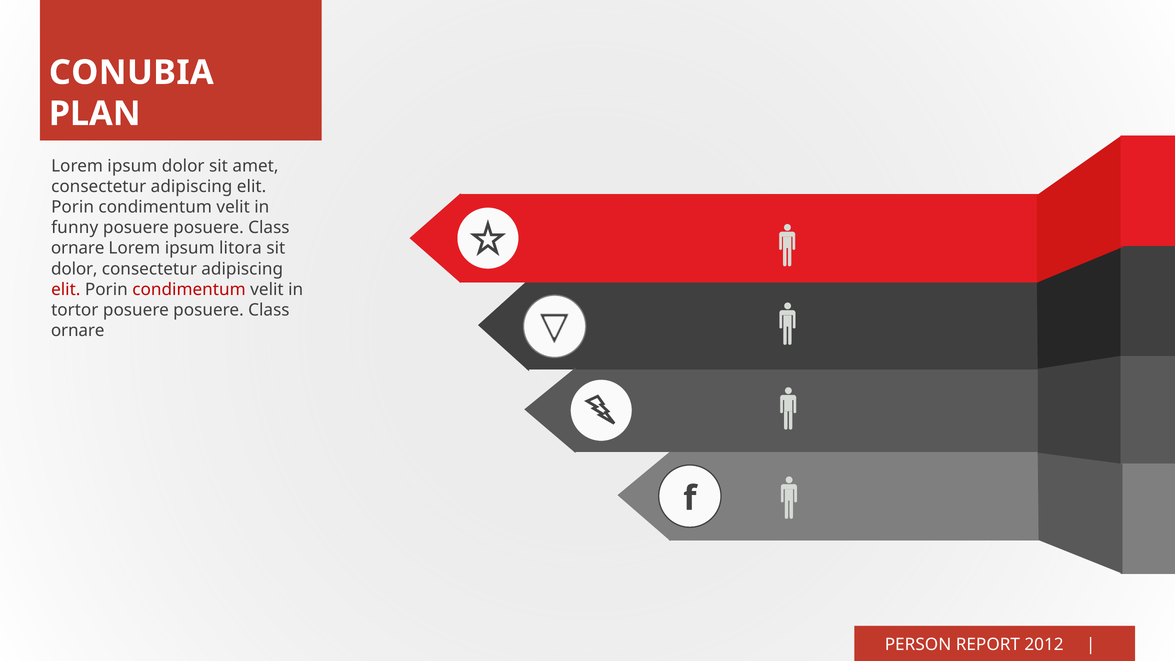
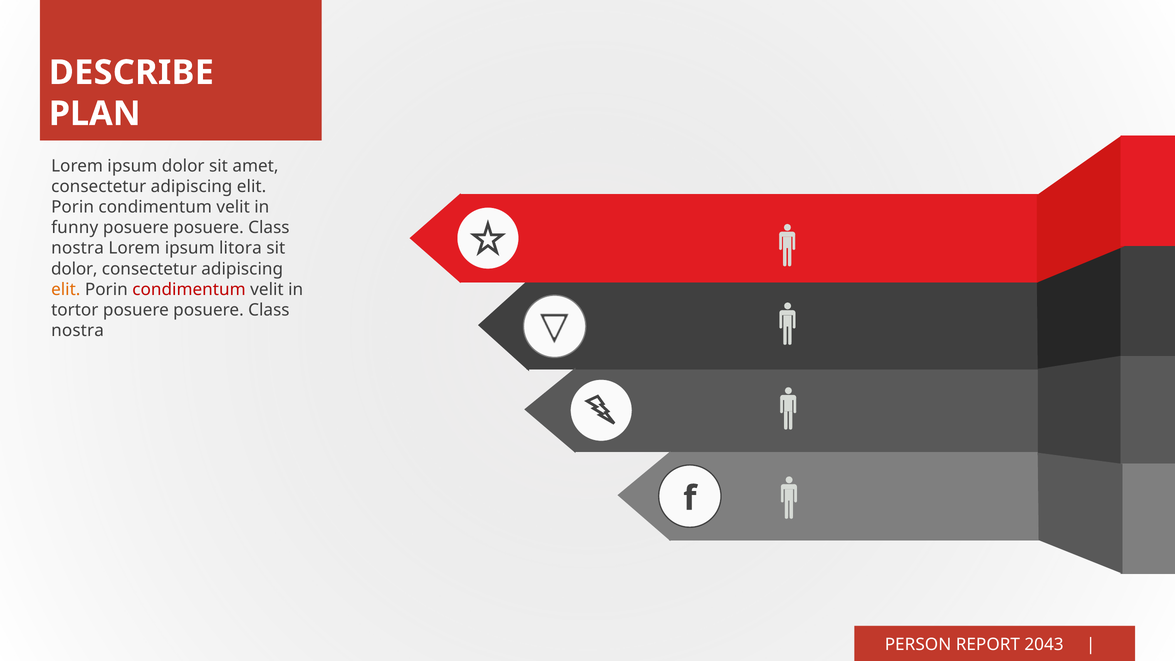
CONUBIA: CONUBIA -> DESCRIBE
ornare at (78, 248): ornare -> nostra
elit at (66, 289) colour: red -> orange
ornare at (78, 331): ornare -> nostra
2012: 2012 -> 2043
